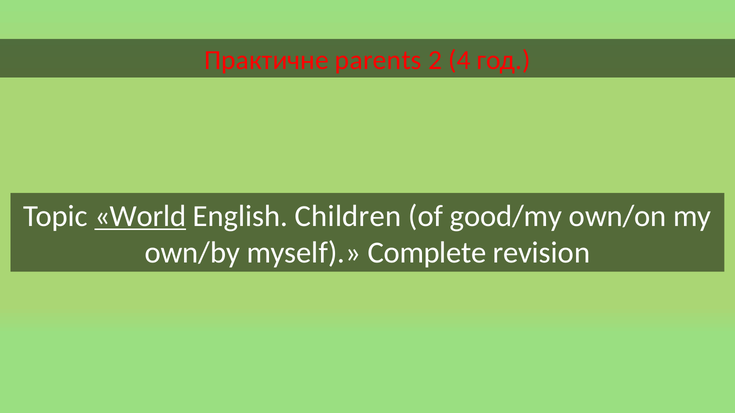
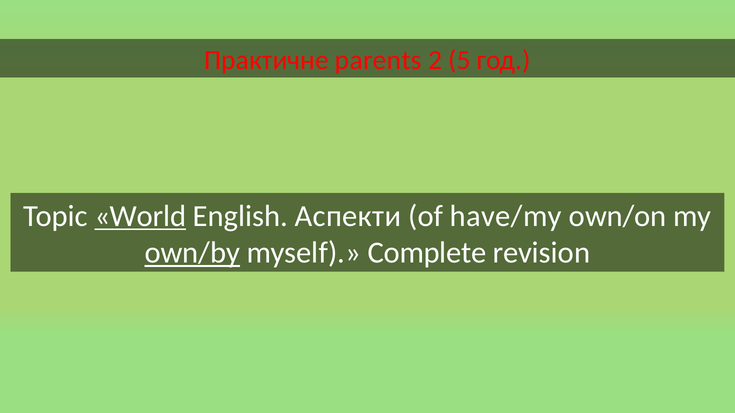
4: 4 -> 5
Children: Children -> Аспекти
good/my: good/my -> have/my
own/by underline: none -> present
